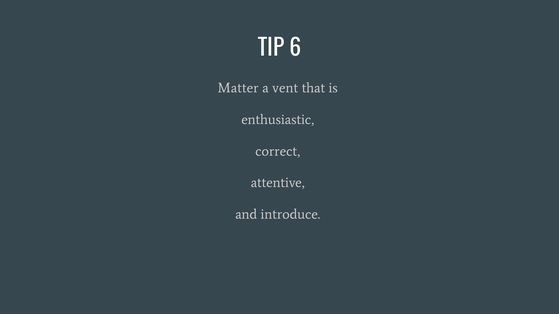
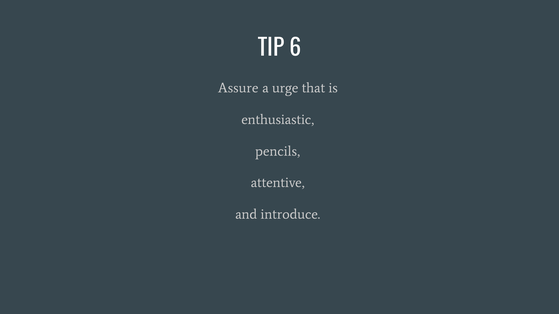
Matter: Matter -> Assure
vent: vent -> urge
correct: correct -> pencils
